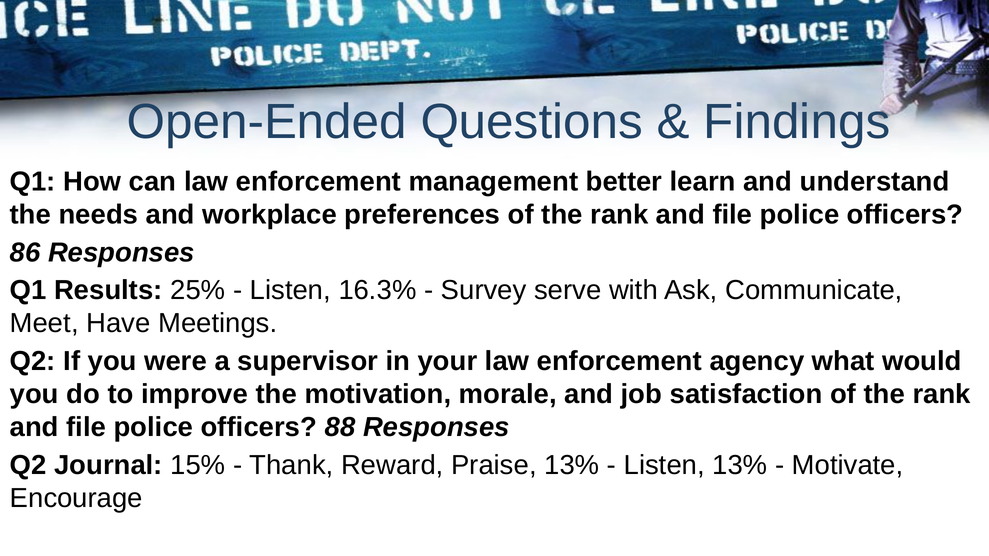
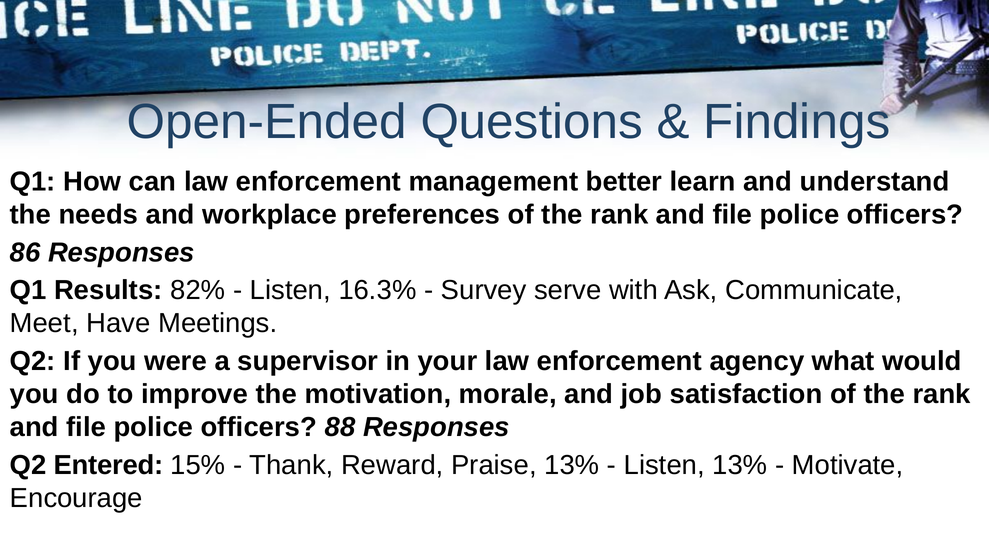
25%: 25% -> 82%
Journal: Journal -> Entered
